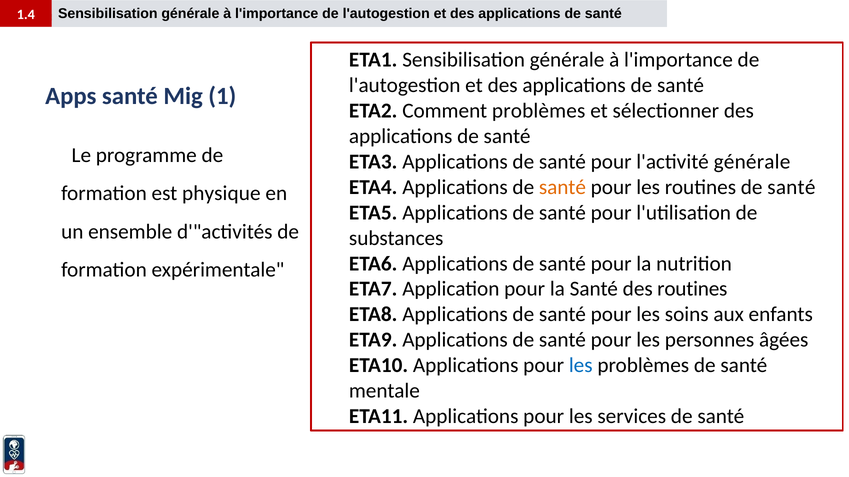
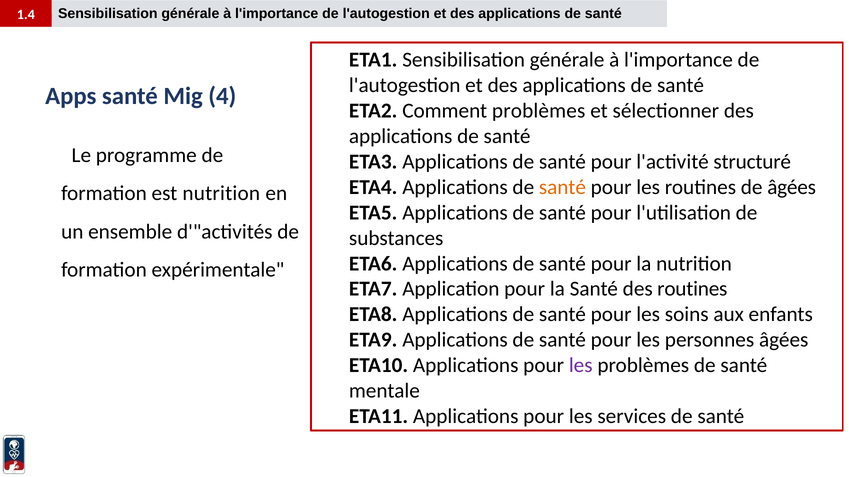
1: 1 -> 4
l'activité générale: générale -> structuré
routines de santé: santé -> âgées
est physique: physique -> nutrition
les at (581, 366) colour: blue -> purple
